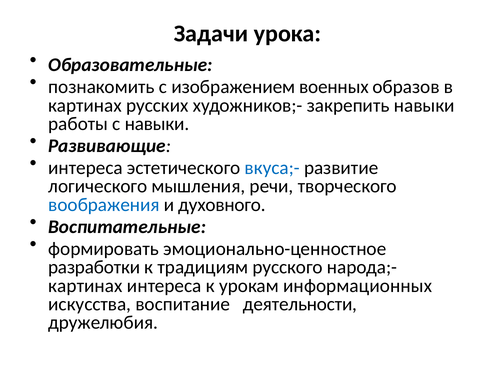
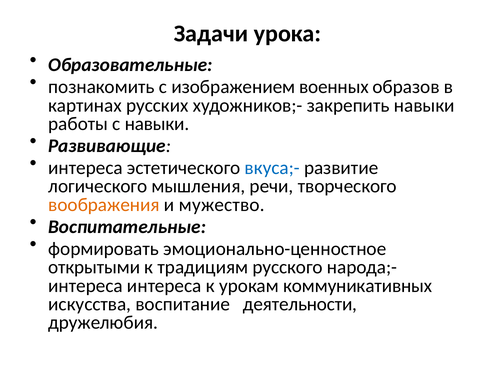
воображения colour: blue -> orange
духовного: духовного -> мужество
разработки: разработки -> открытыми
картинах at (85, 286): картинах -> интереса
информационных: информационных -> коммуникативных
